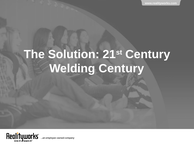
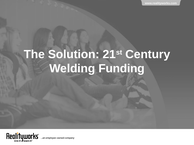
Welding Century: Century -> Funding
